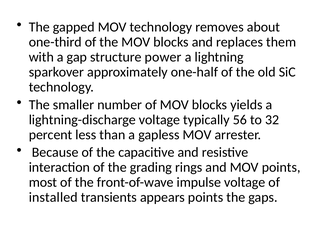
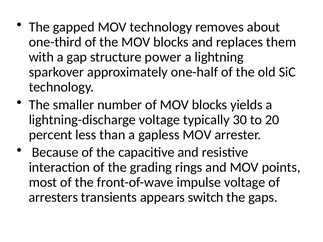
56: 56 -> 30
32: 32 -> 20
installed: installed -> arresters
appears points: points -> switch
